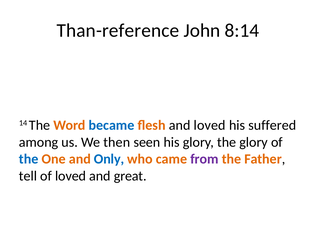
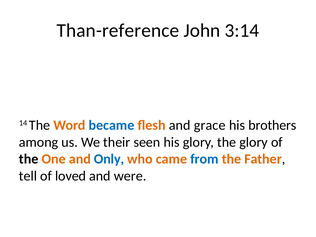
8:14: 8:14 -> 3:14
and loved: loved -> grace
suffered: suffered -> brothers
then: then -> their
the at (29, 159) colour: blue -> black
from colour: purple -> blue
great: great -> were
